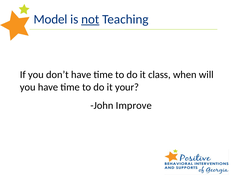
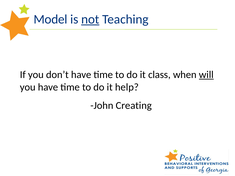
will underline: none -> present
your: your -> help
Improve: Improve -> Creating
